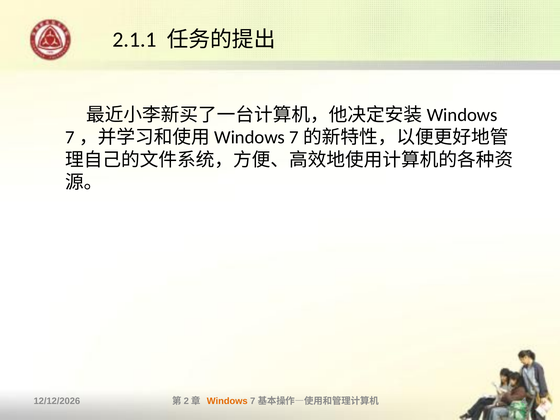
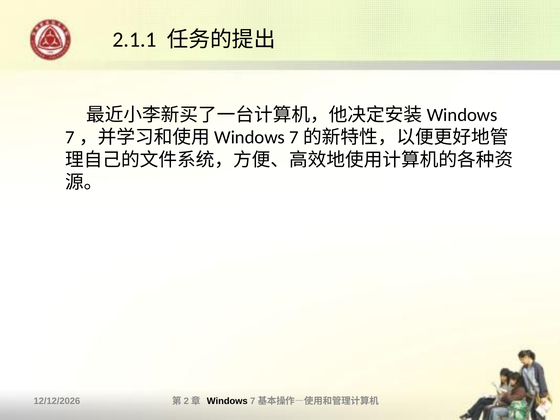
Windows colour: orange -> black
